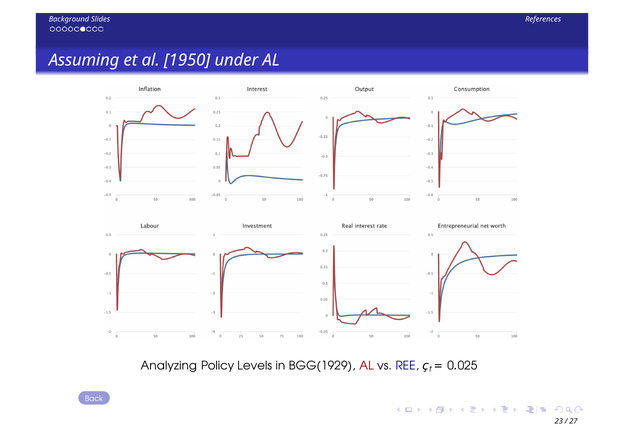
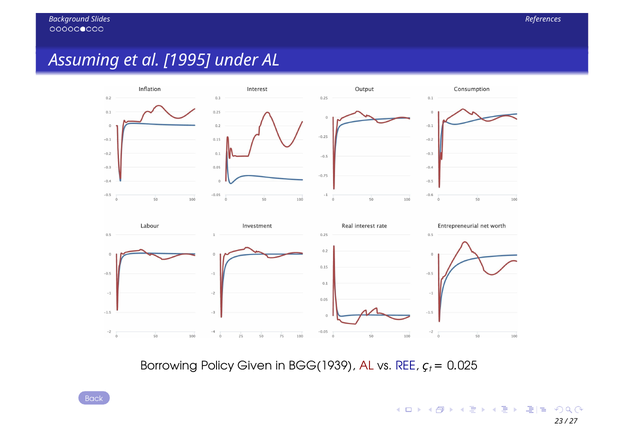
1950: 1950 -> 1995
Analyzing: Analyzing -> Borrowing
Levels: Levels -> Given
BGG(1929: BGG(1929 -> BGG(1939
